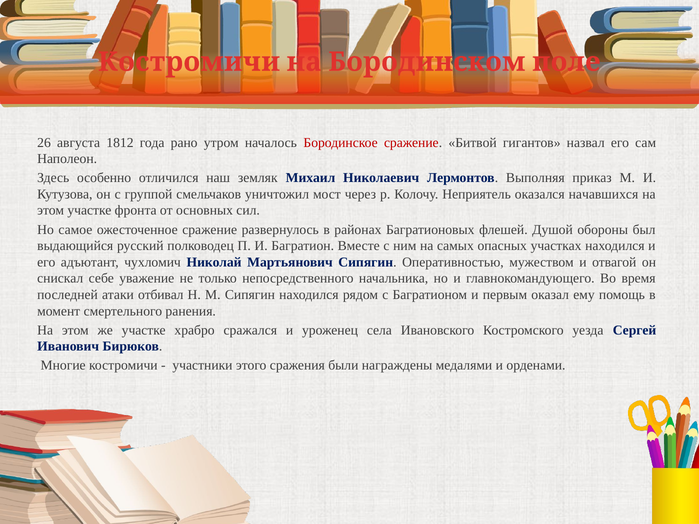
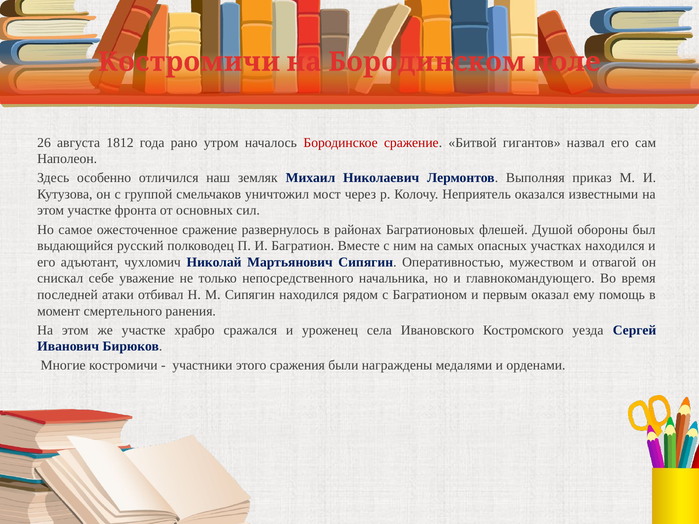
начавшихся: начавшихся -> известными
